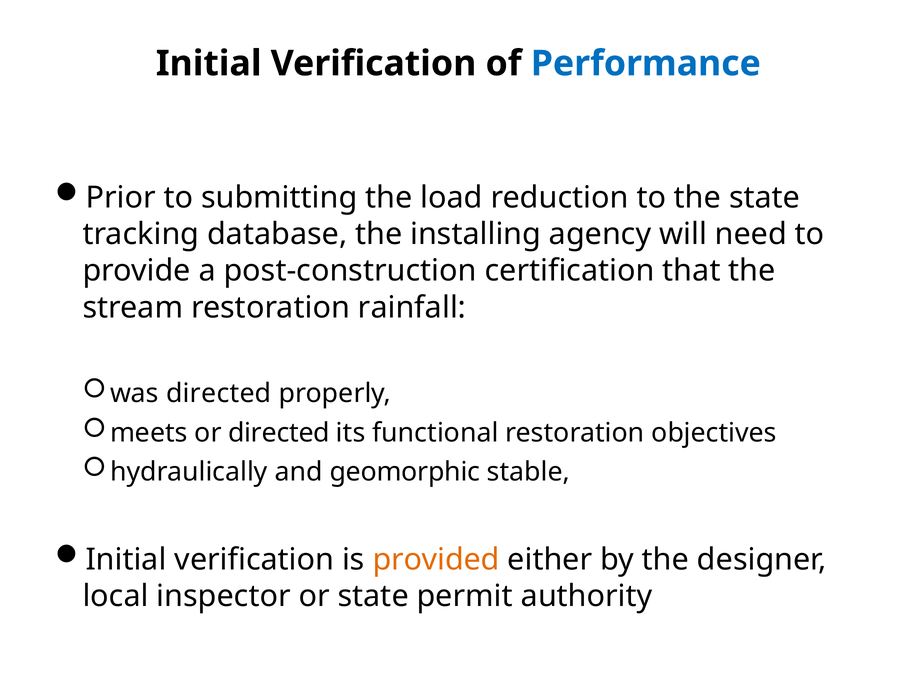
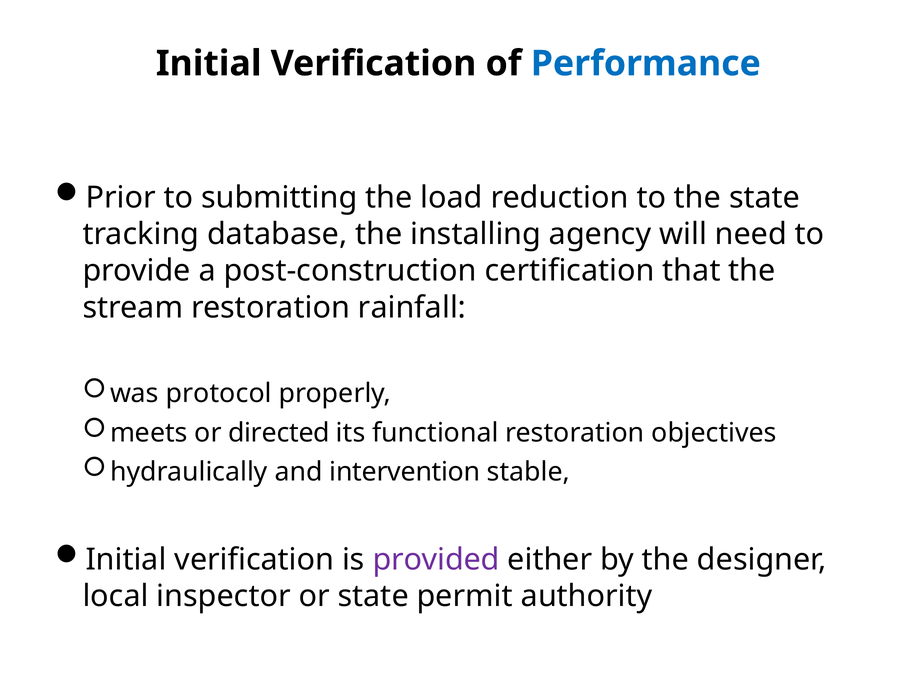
was directed: directed -> protocol
geomorphic: geomorphic -> intervention
provided colour: orange -> purple
